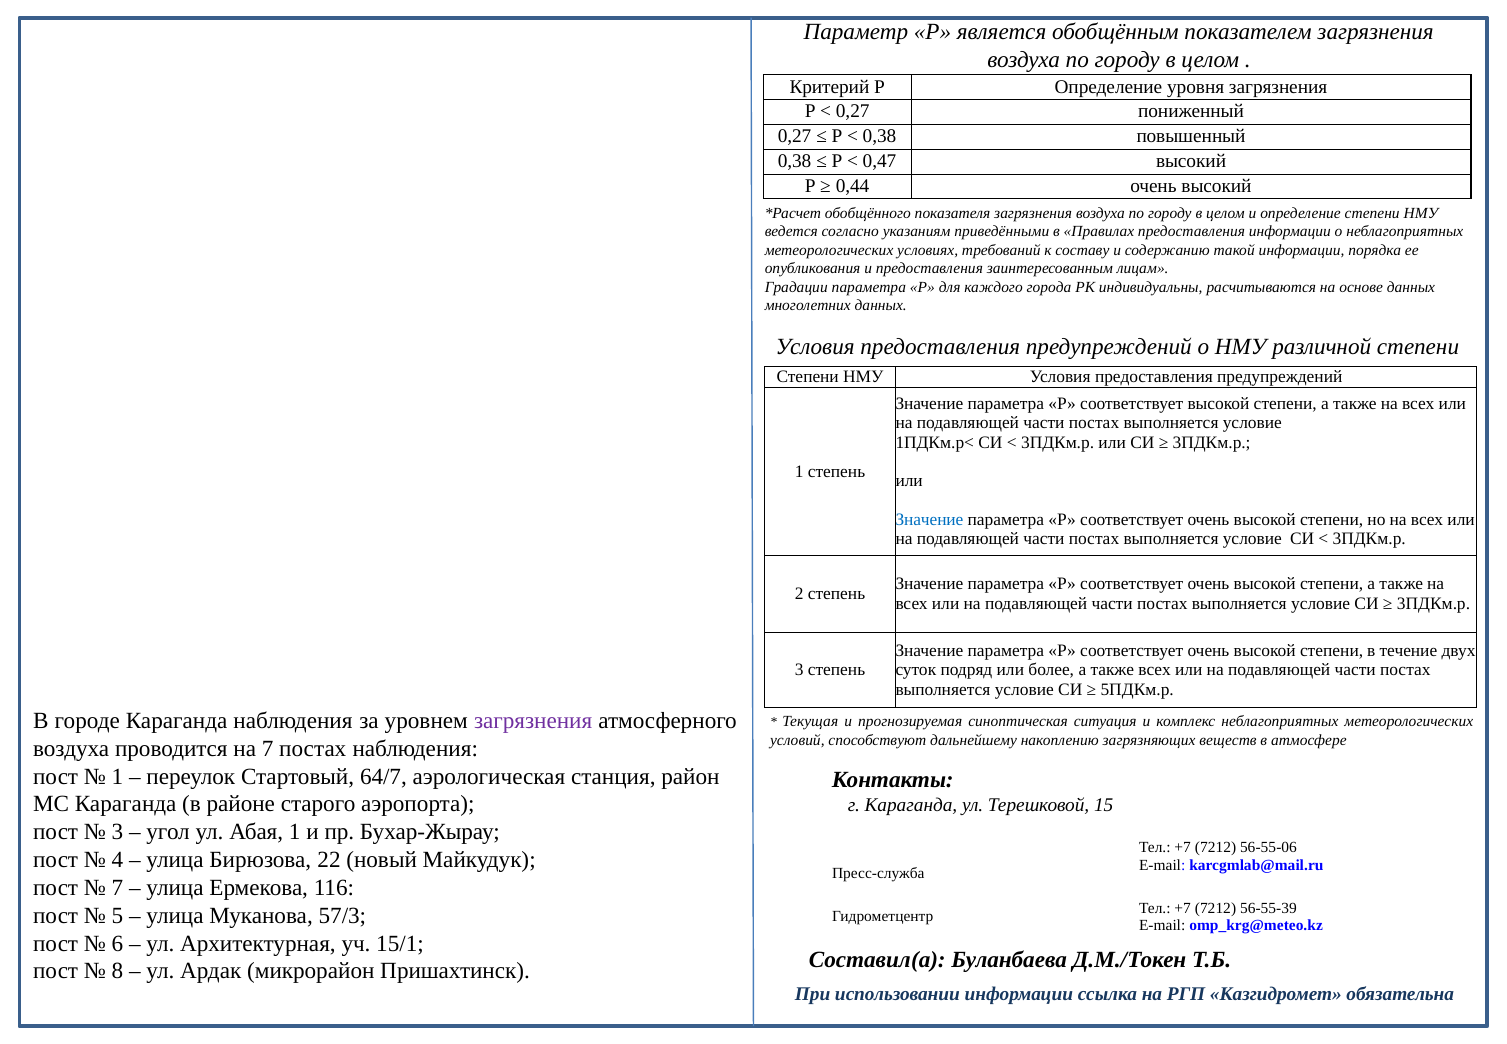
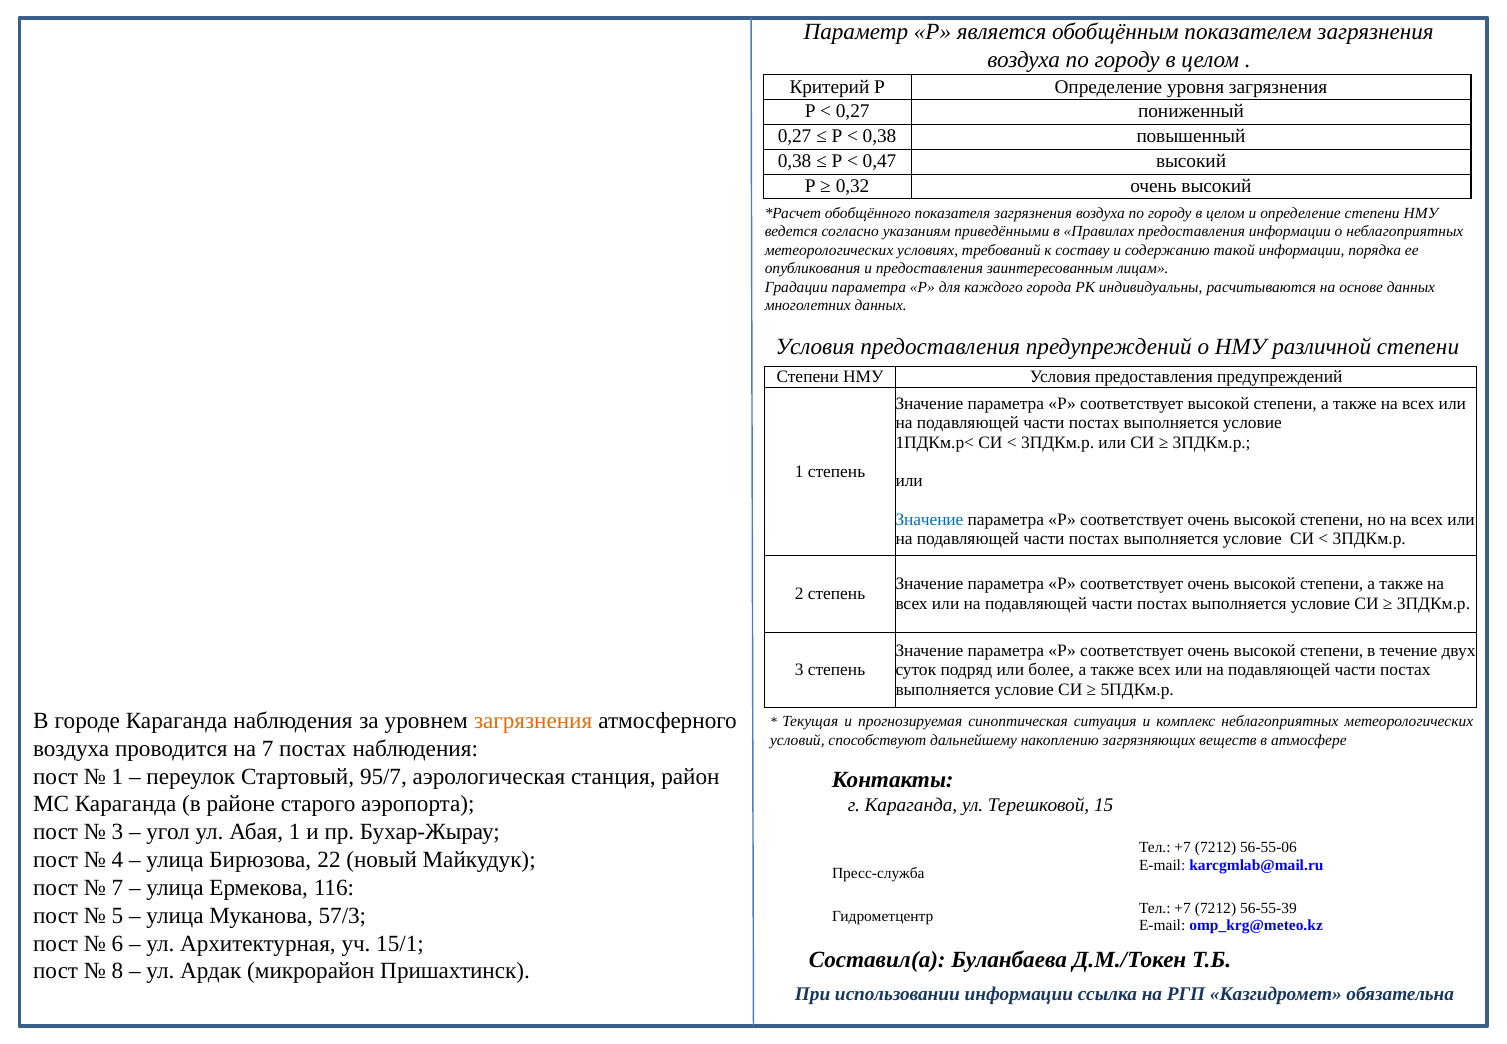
0,44: 0,44 -> 0,32
загрязнения at (533, 720) colour: purple -> orange
64/7: 64/7 -> 95/7
